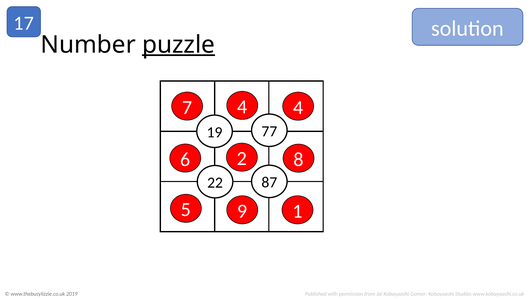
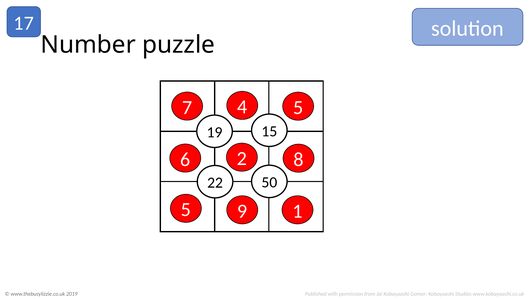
puzzle underline: present -> none
4 4: 4 -> 5
77: 77 -> 15
87: 87 -> 50
